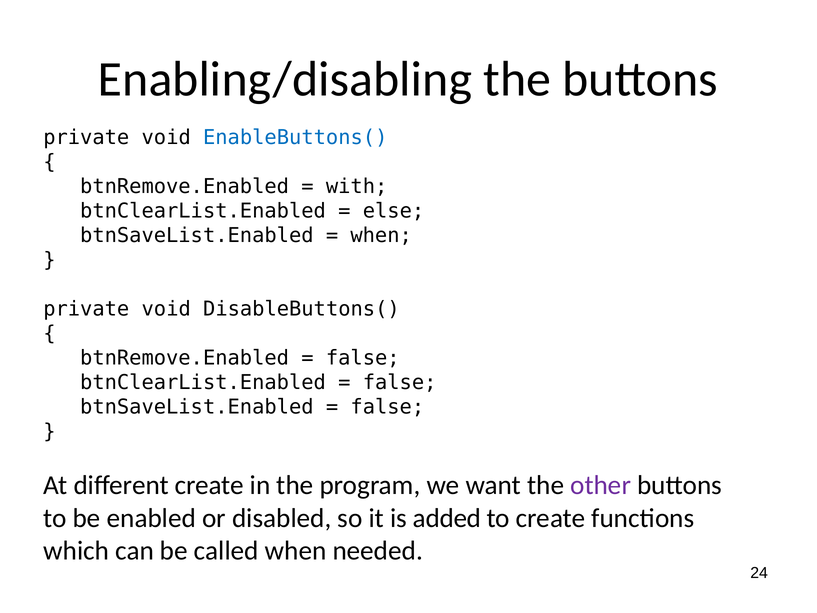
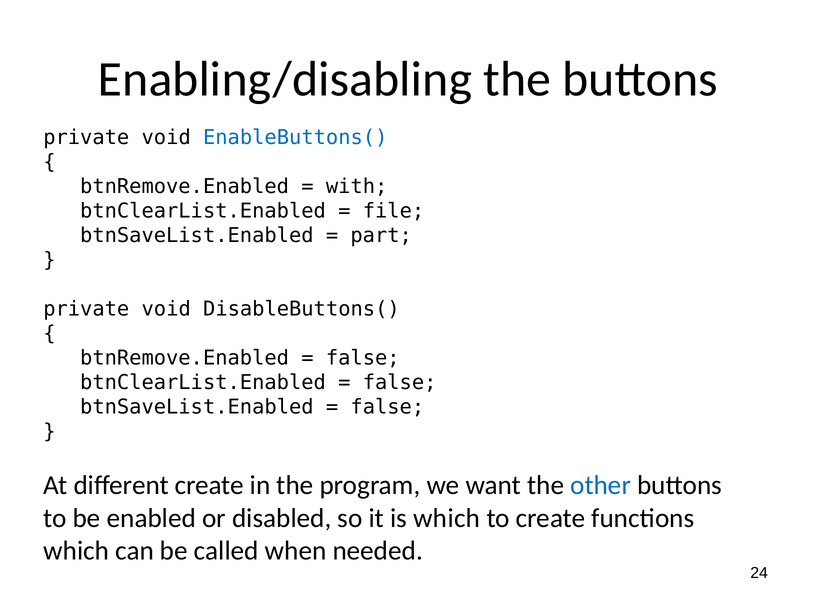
else: else -> file
when at (381, 235): when -> part
other colour: purple -> blue
is added: added -> which
